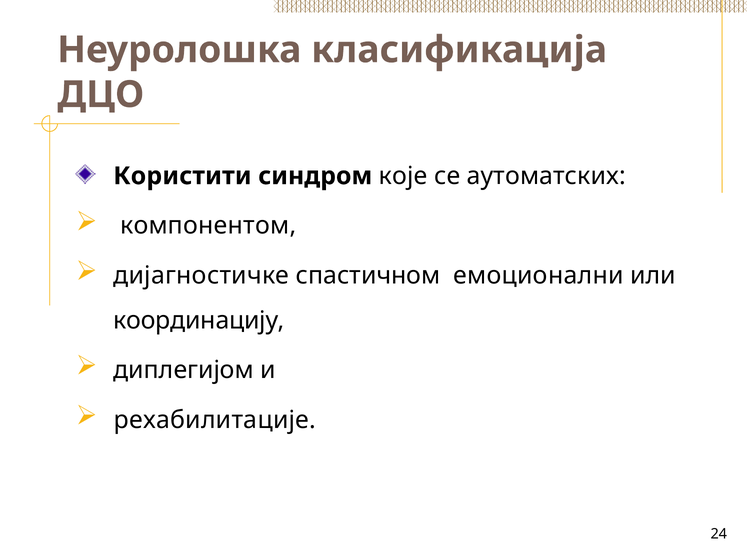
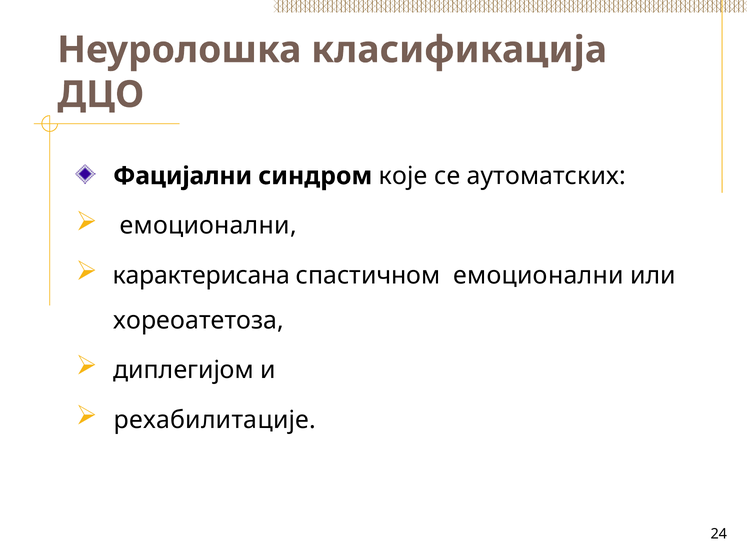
Користити: Користити -> Фацијални
компонентом at (208, 226): компонентом -> емоционални
дијагностичке: дијагностичке -> карактерисана
коoрдинацију: коoрдинацију -> хореоатетоза
